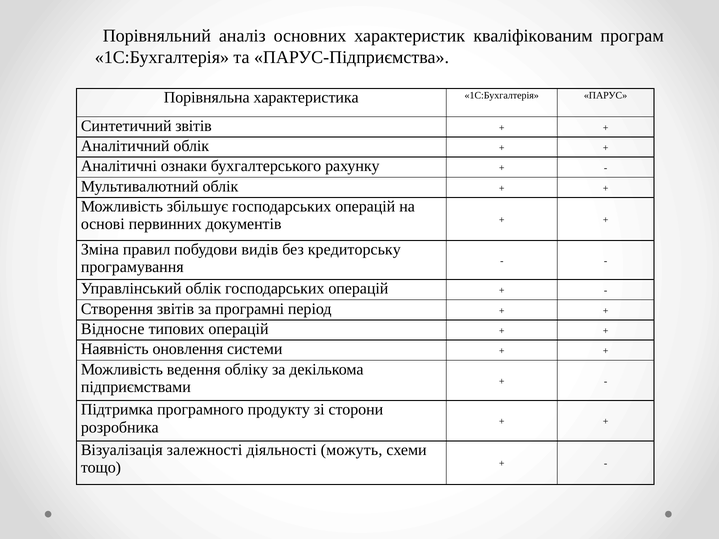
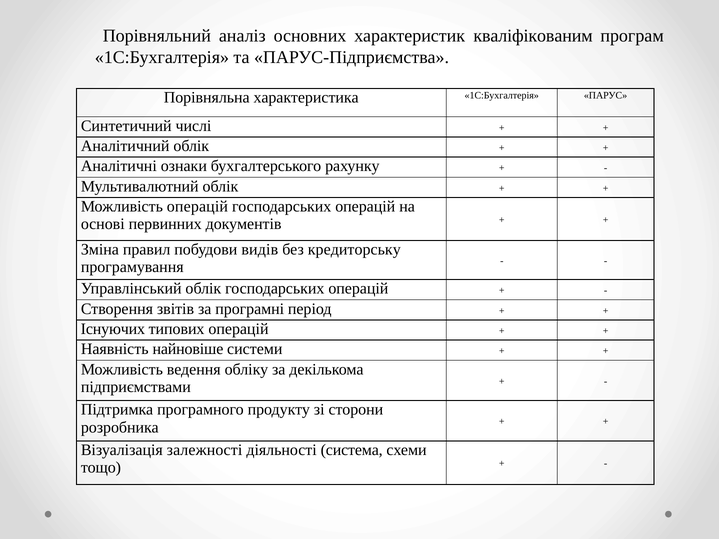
Синтетичний звітів: звітів -> числі
Можливість збільшує: збільшує -> операцій
Відносне: Відносне -> Існуючих
оновлення: оновлення -> найновіше
можуть: можуть -> система
